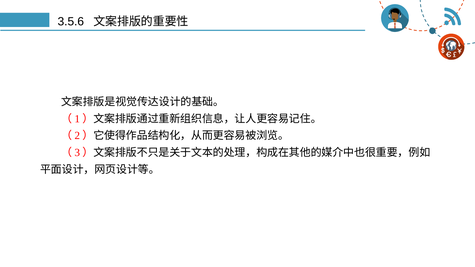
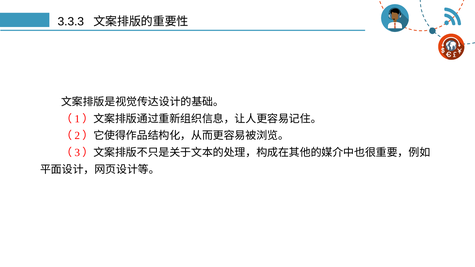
3.5.6: 3.5.6 -> 3.3.3
